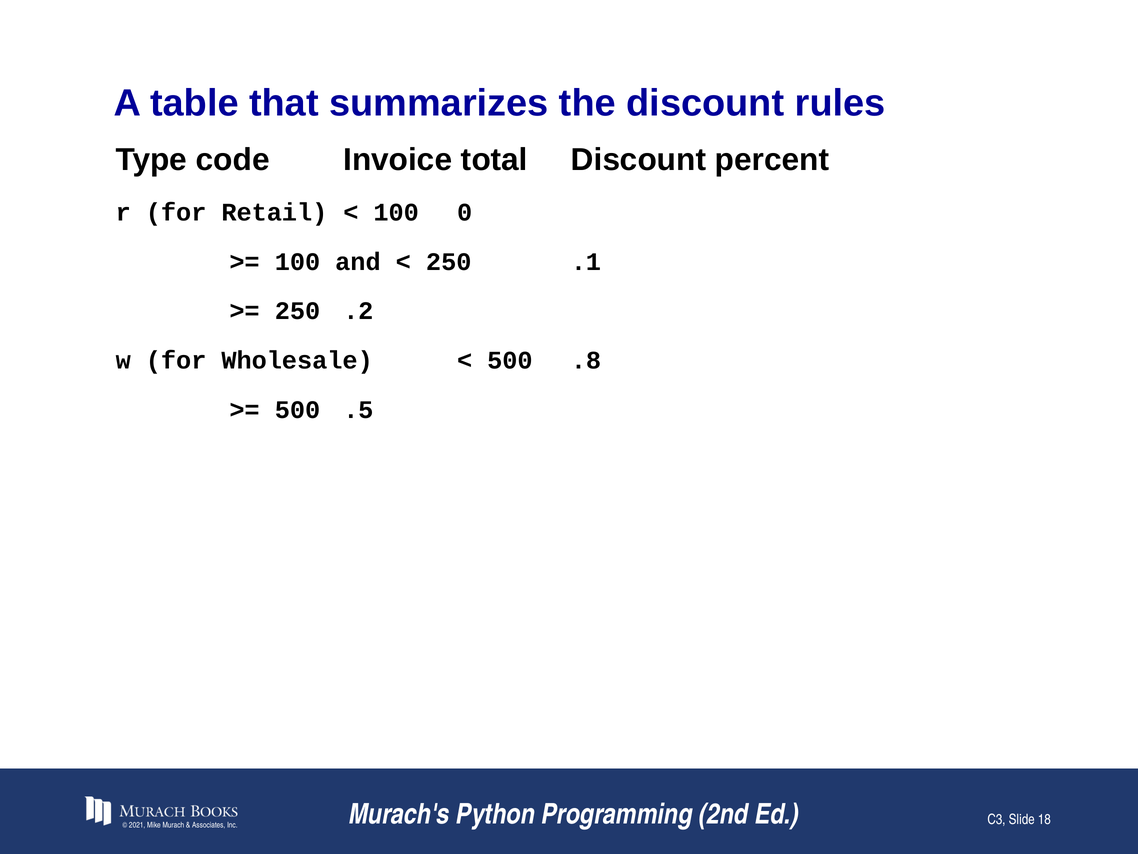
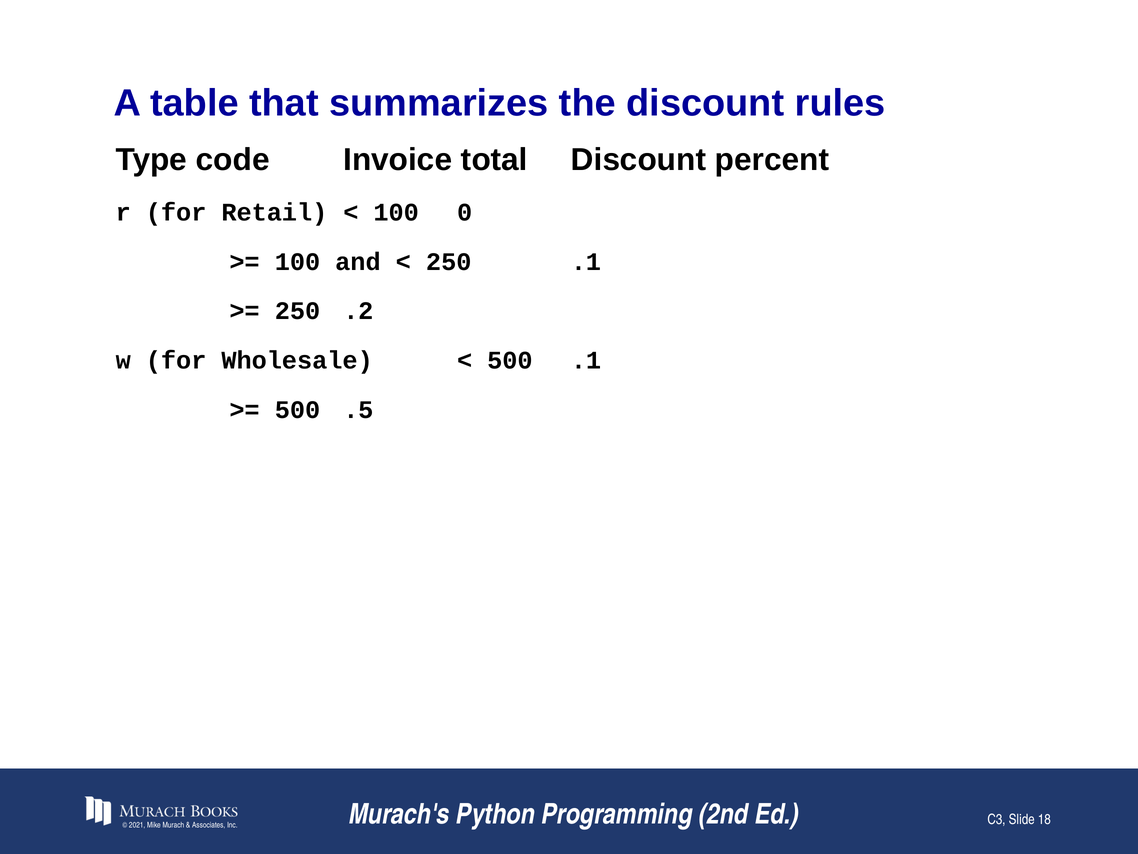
500 .8: .8 -> .1
